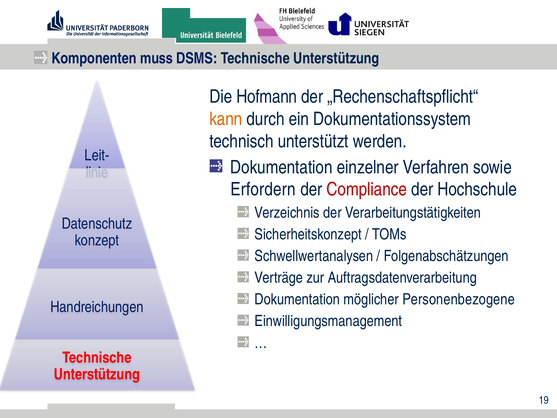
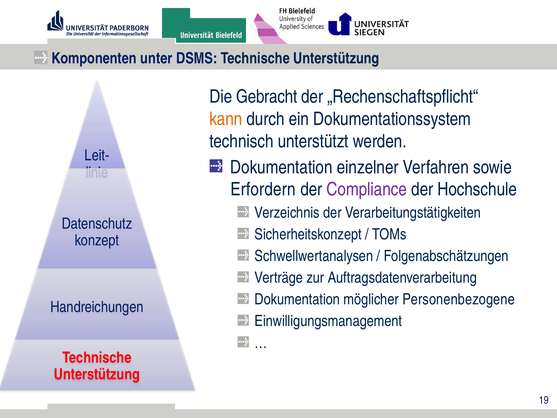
muss: muss -> unter
Hofmann: Hofmann -> Gebracht
Compliance colour: red -> purple
